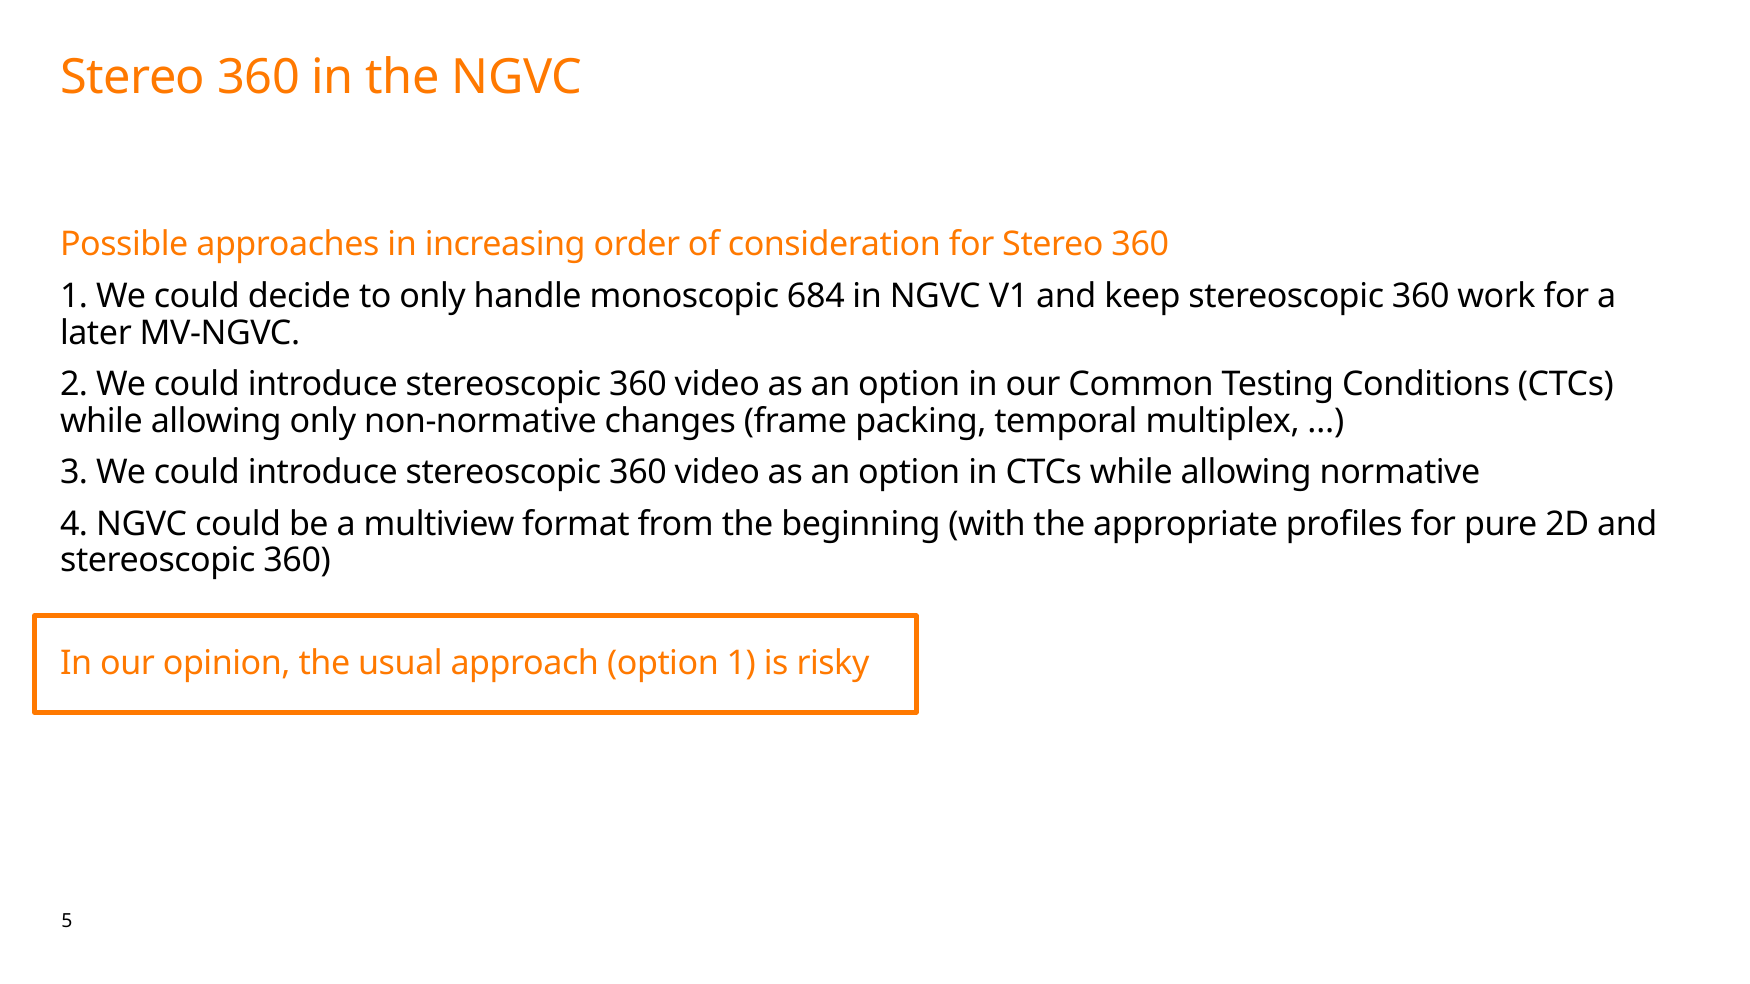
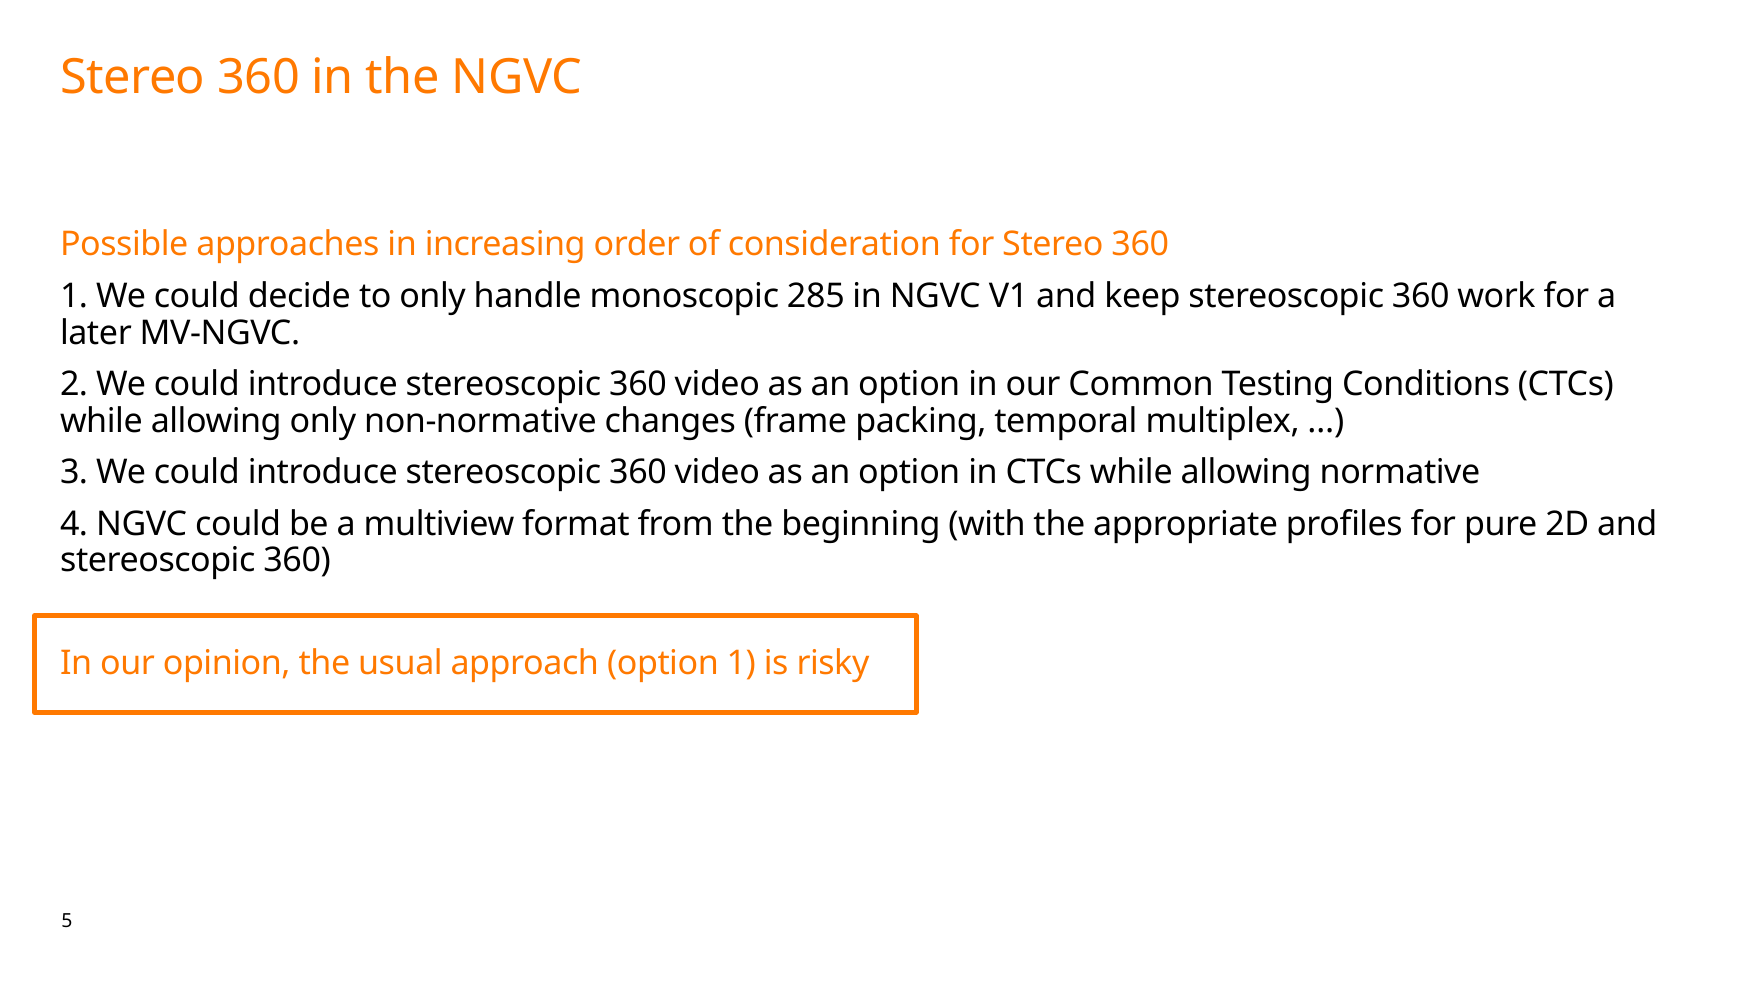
684: 684 -> 285
